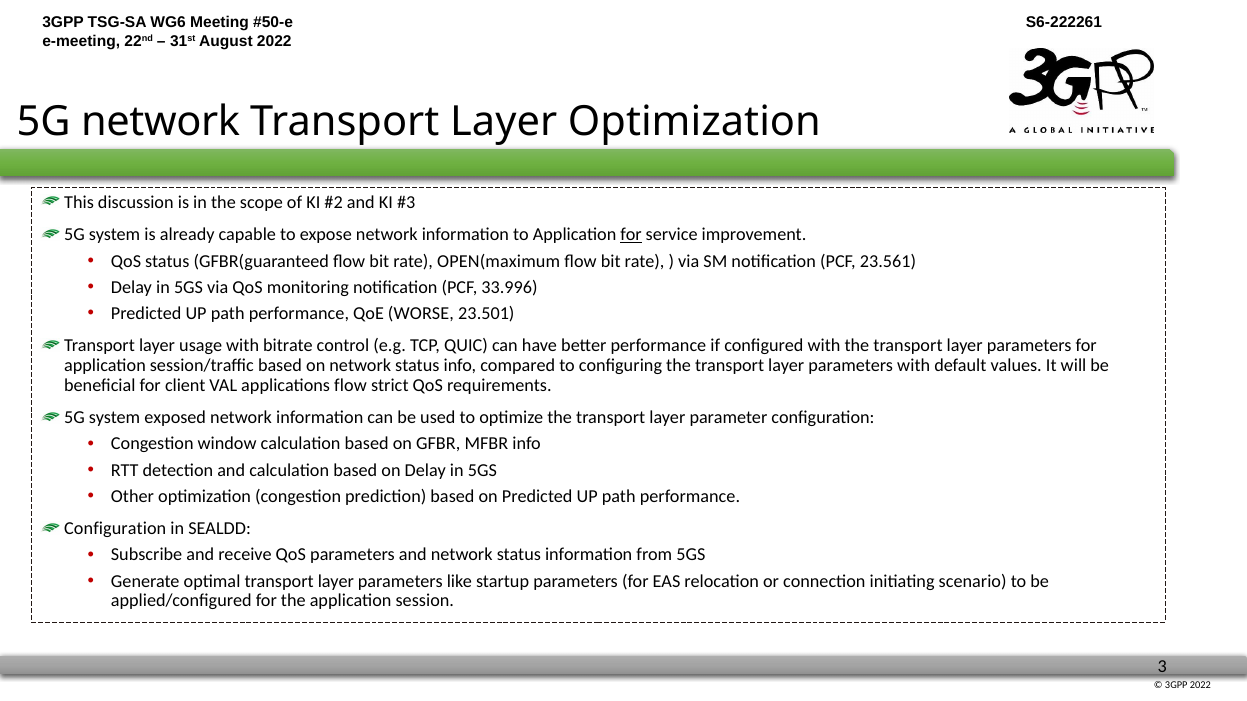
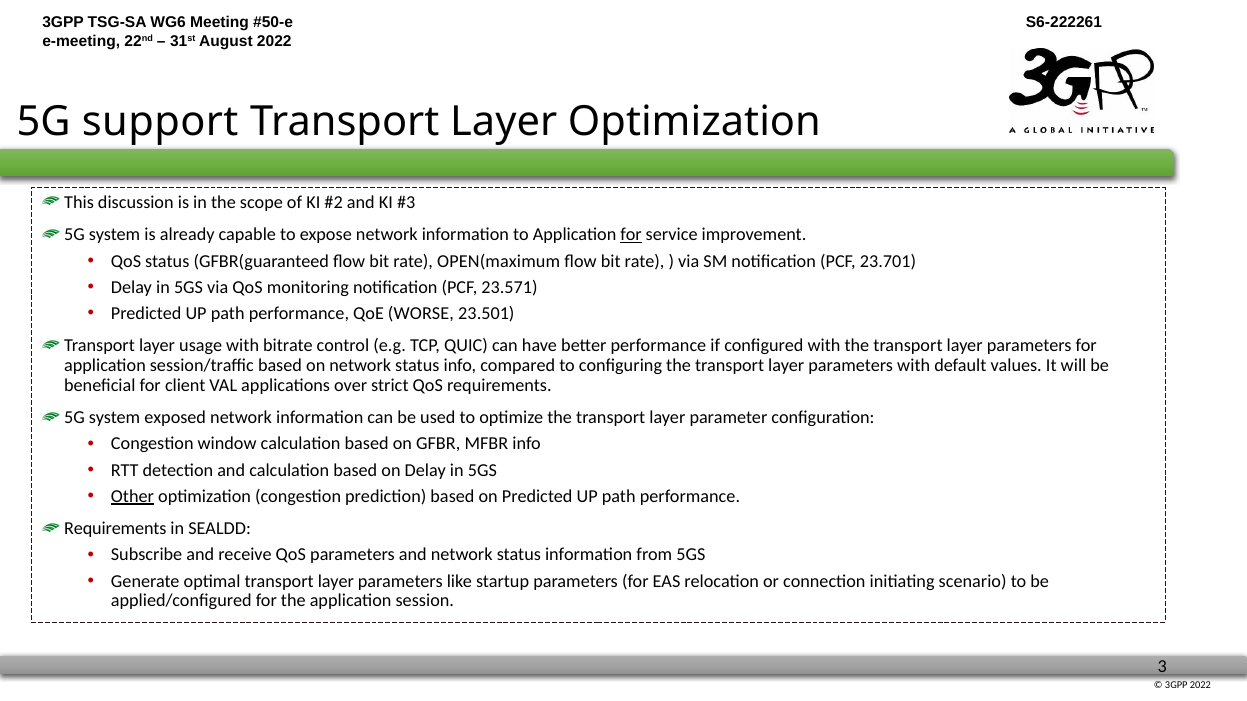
5G network: network -> support
23.561: 23.561 -> 23.701
33.996: 33.996 -> 23.571
applications flow: flow -> over
Other underline: none -> present
Configuration at (115, 529): Configuration -> Requirements
